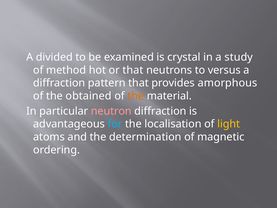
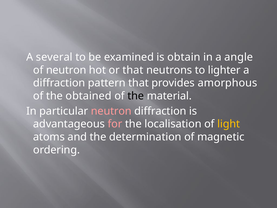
divided: divided -> several
crystal: crystal -> obtain
study: study -> angle
of method: method -> neutron
versus: versus -> lighter
the at (136, 96) colour: orange -> black
for colour: light blue -> pink
